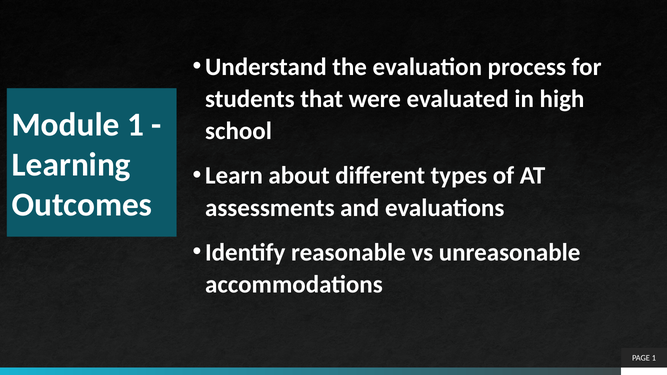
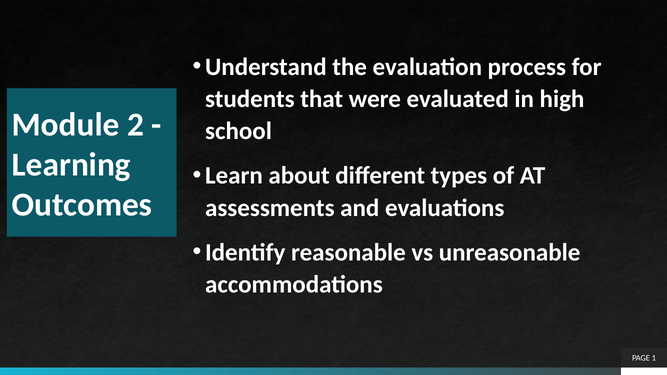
Module 1: 1 -> 2
